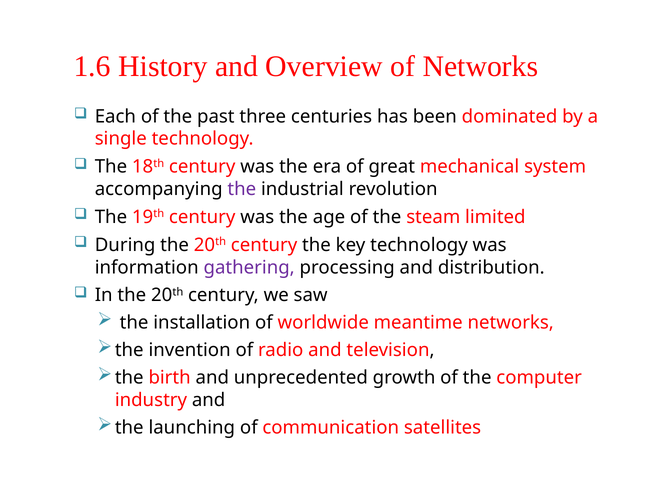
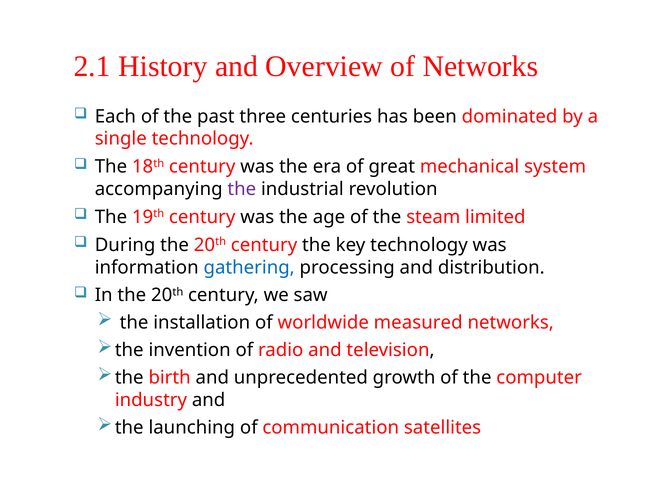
1.6: 1.6 -> 2.1
gathering colour: purple -> blue
meantime: meantime -> measured
